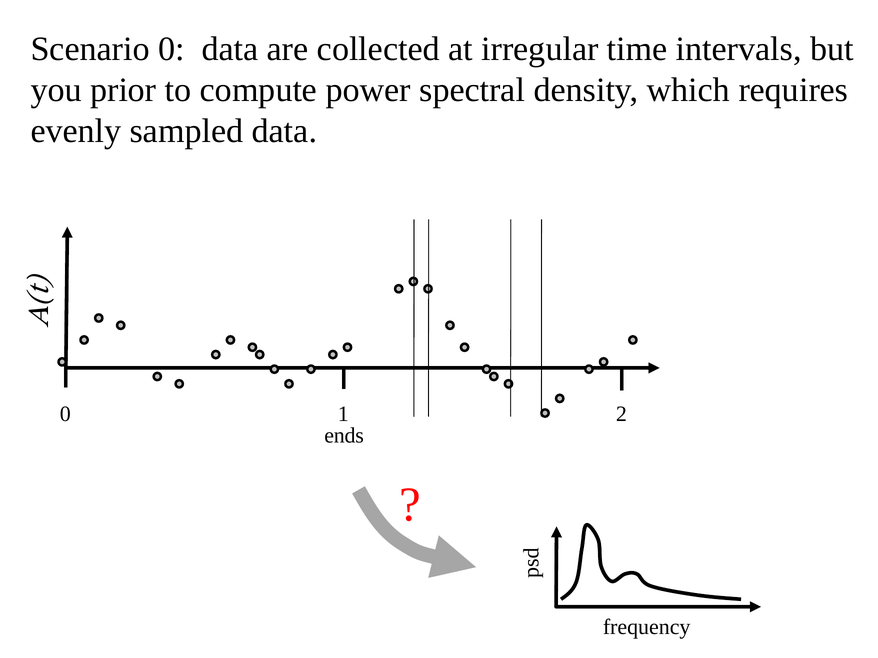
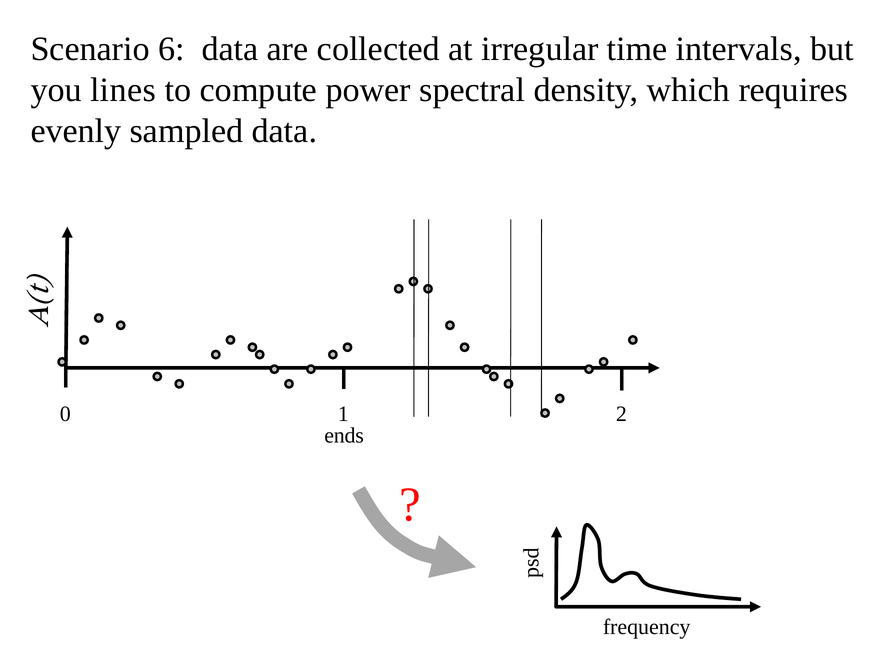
Scenario 0: 0 -> 6
prior: prior -> lines
